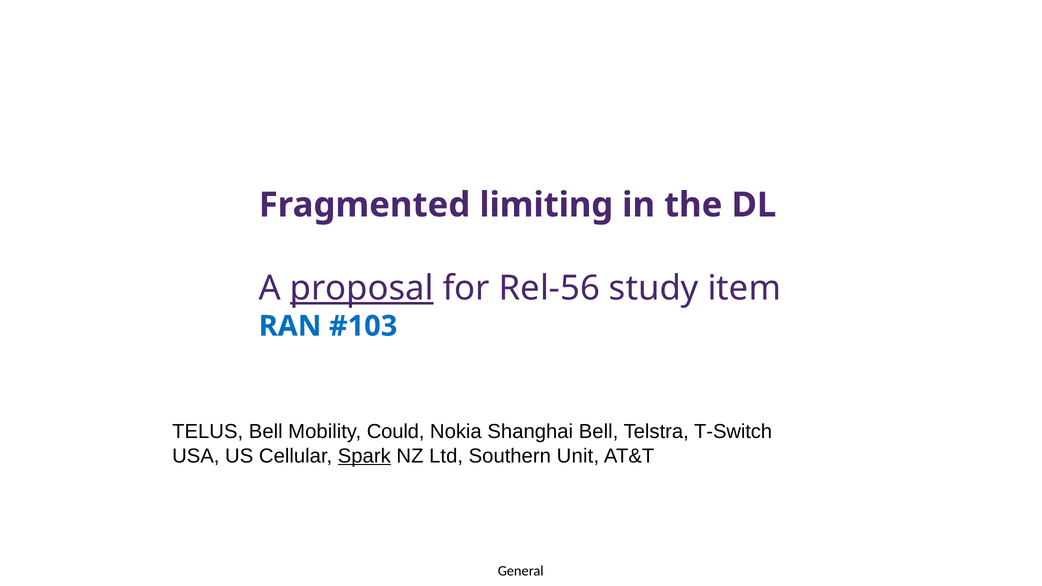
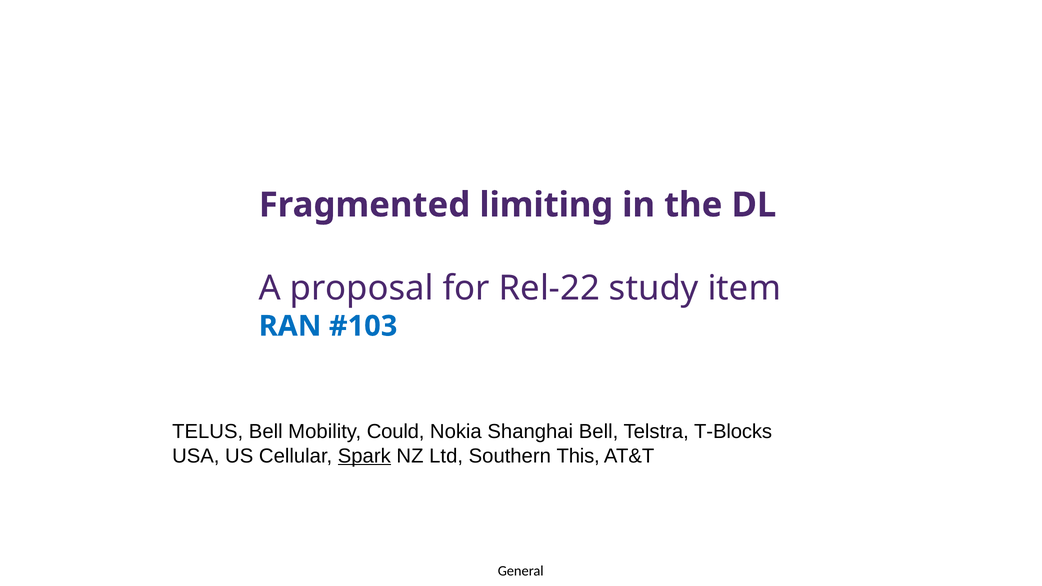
proposal underline: present -> none
Rel-56: Rel-56 -> Rel-22
T-Switch: T-Switch -> T-Blocks
Unit: Unit -> This
